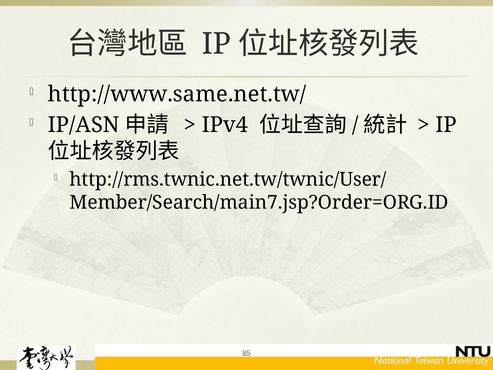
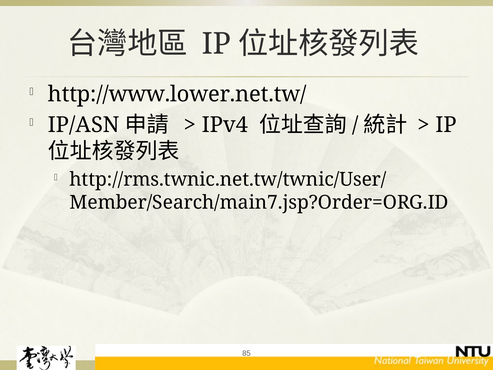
http://www.same.net.tw/: http://www.same.net.tw/ -> http://www.lower.net.tw/
